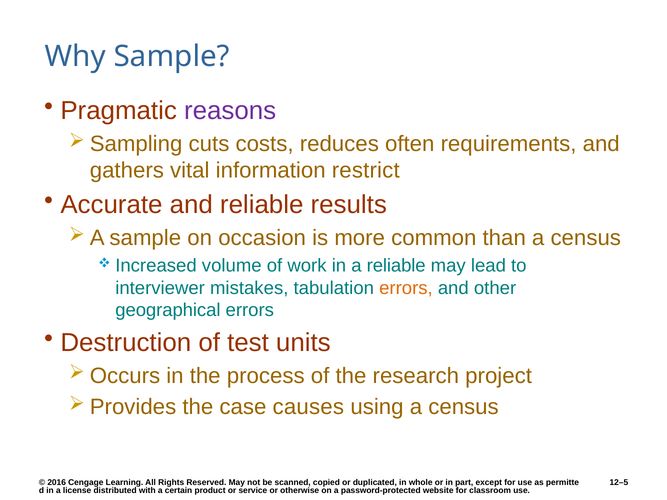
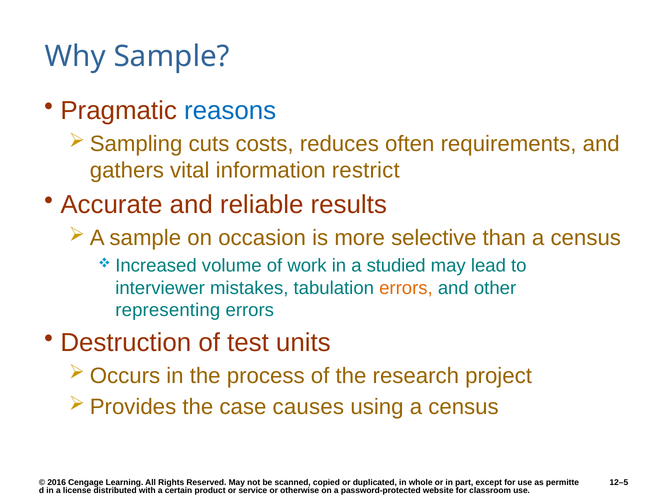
reasons colour: purple -> blue
common: common -> selective
a reliable: reliable -> studied
geographical: geographical -> representing
